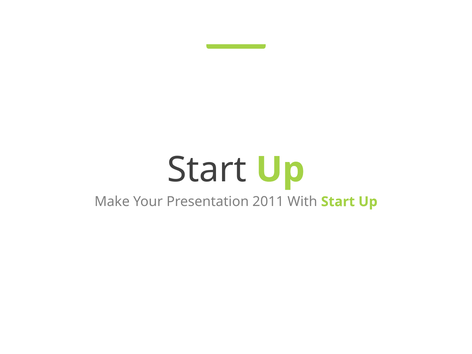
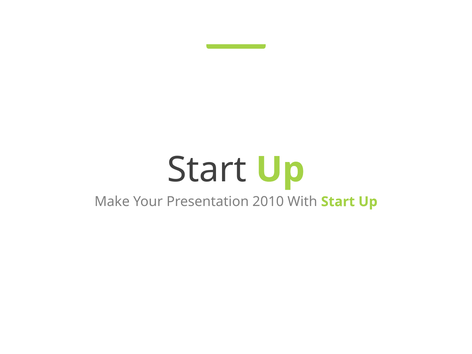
2011: 2011 -> 2010
